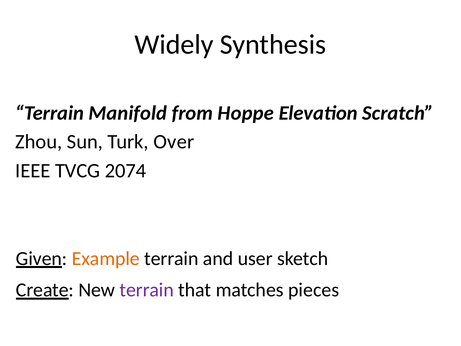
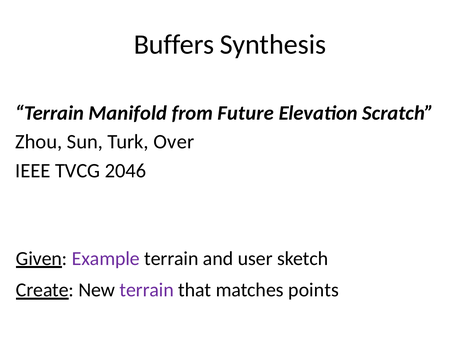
Widely: Widely -> Buffers
Hoppe: Hoppe -> Future
2074: 2074 -> 2046
Example colour: orange -> purple
pieces: pieces -> points
